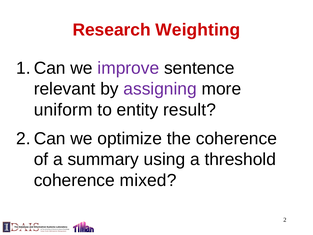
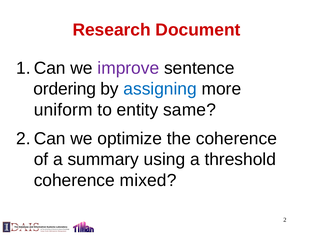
Weighting: Weighting -> Document
relevant: relevant -> ordering
assigning colour: purple -> blue
result: result -> same
